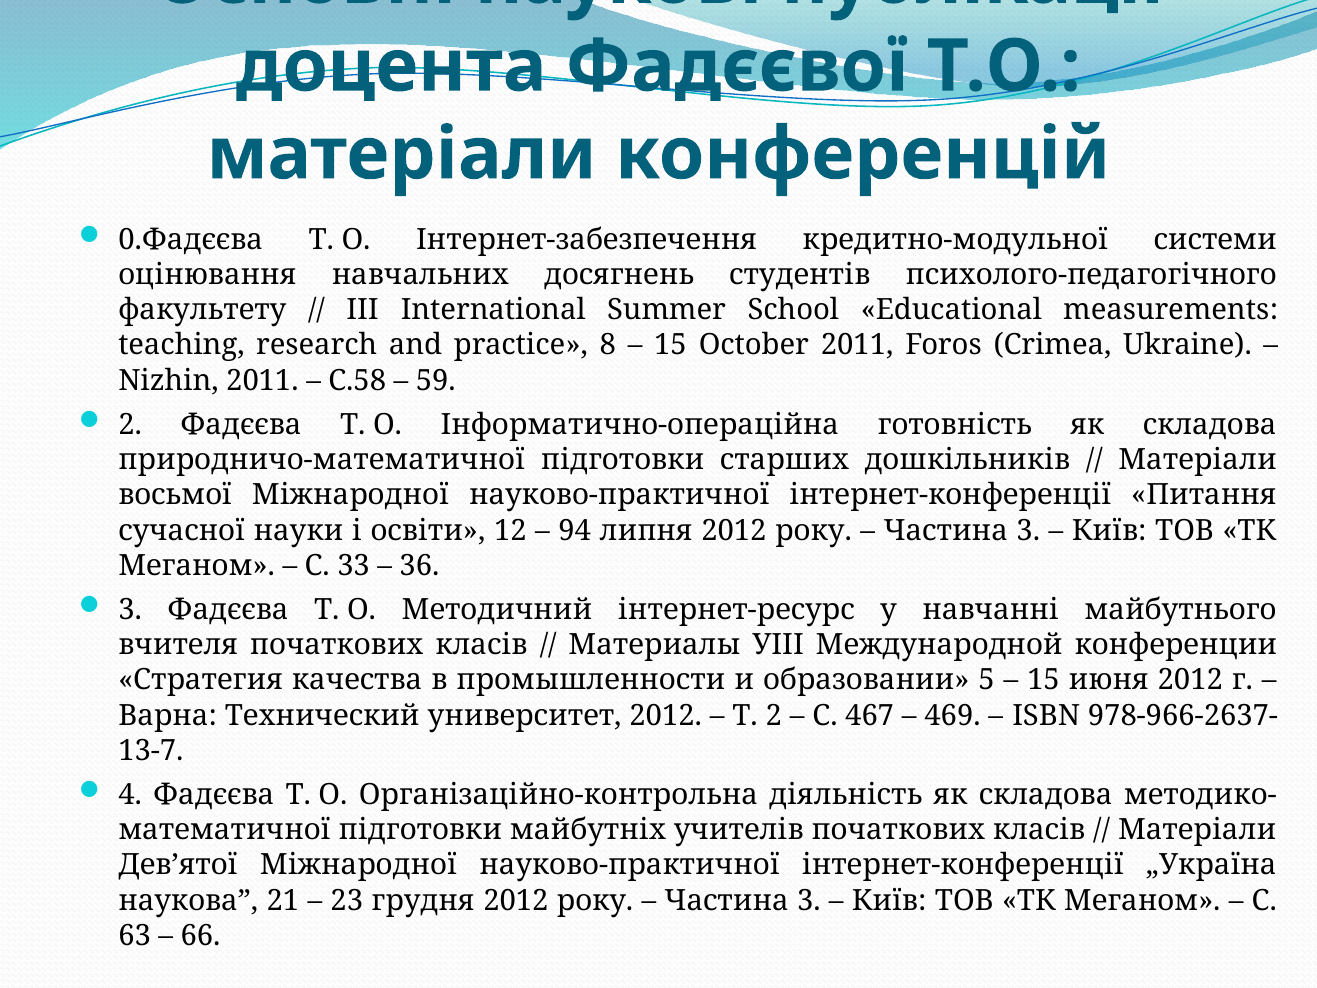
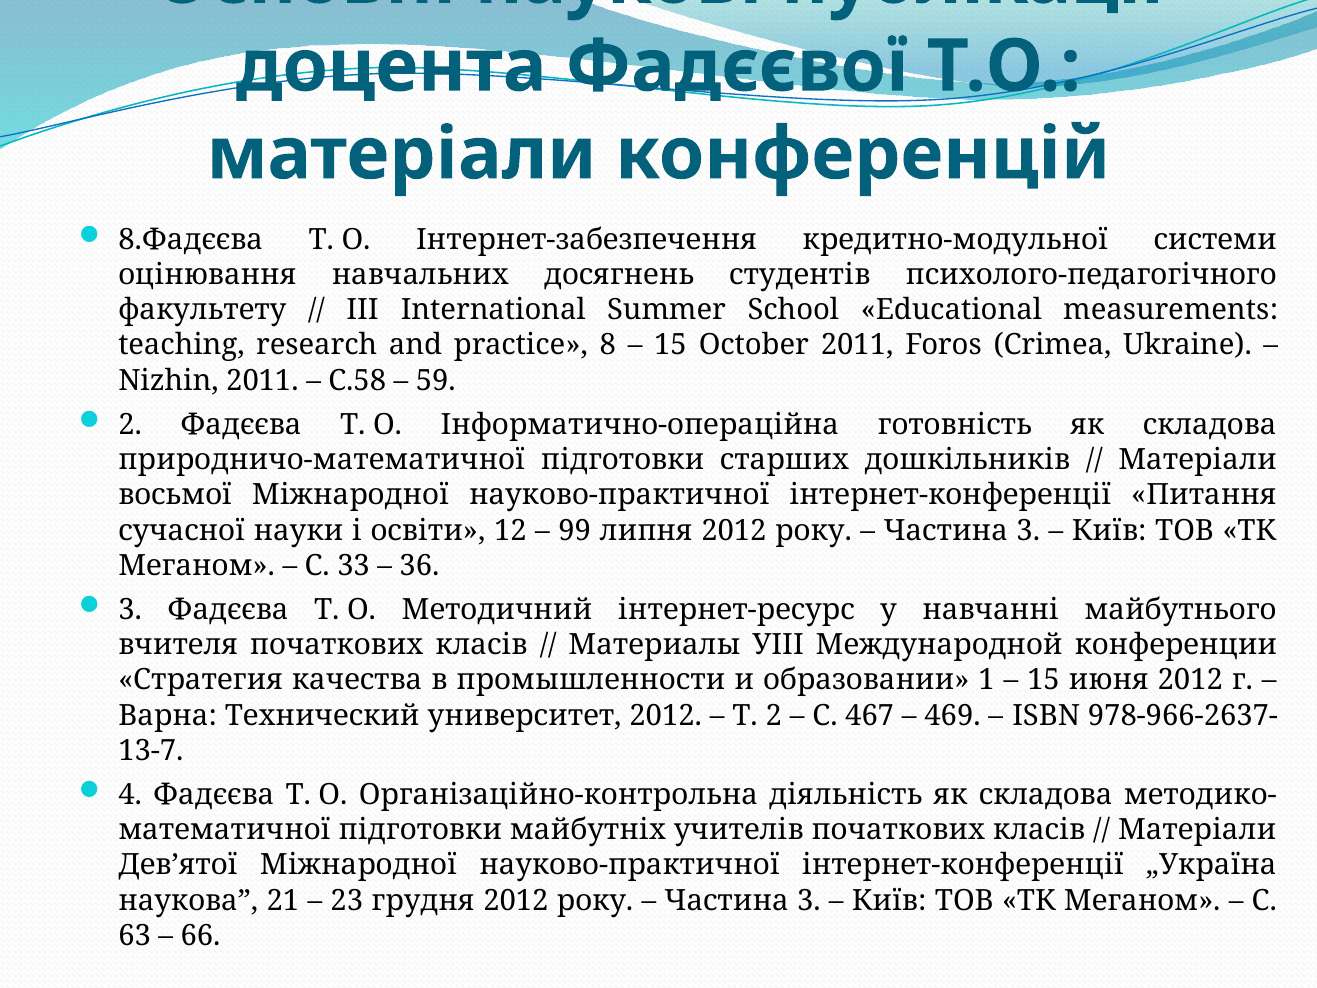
0.Фадєєва: 0.Фадєєва -> 8.Фадєєва
94: 94 -> 99
5: 5 -> 1
